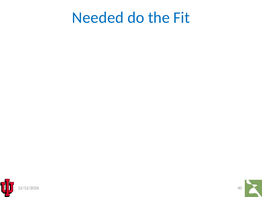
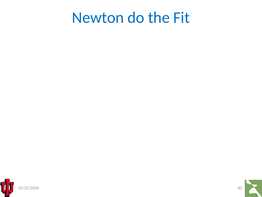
Needed: Needed -> Newton
